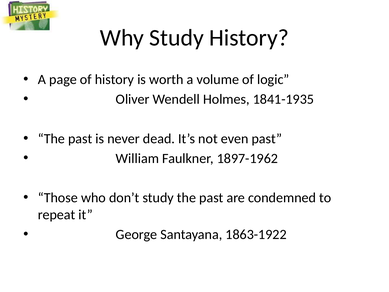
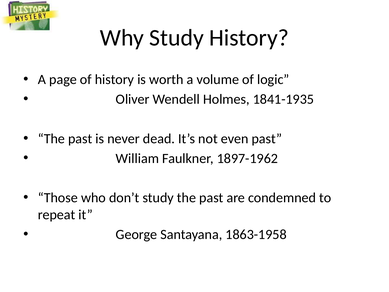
1863-1922: 1863-1922 -> 1863-1958
